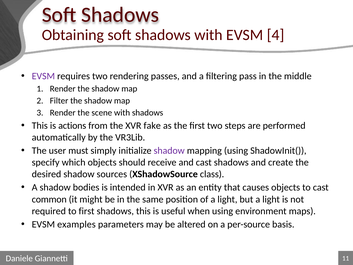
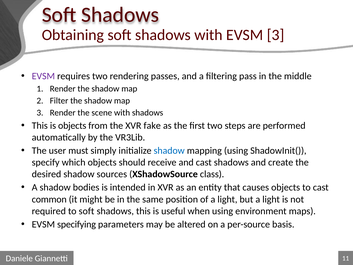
EVSM 4: 4 -> 3
is actions: actions -> objects
shadow at (169, 150) colour: purple -> blue
to first: first -> soft
examples: examples -> specifying
